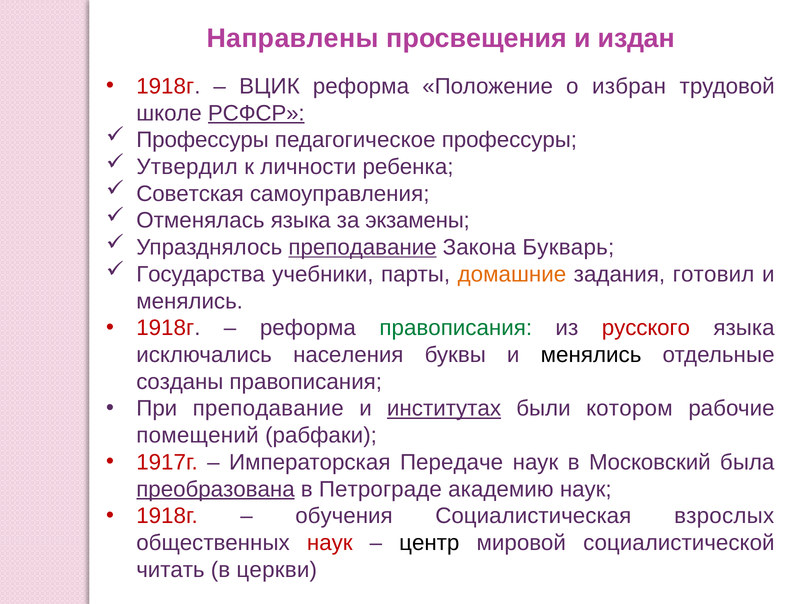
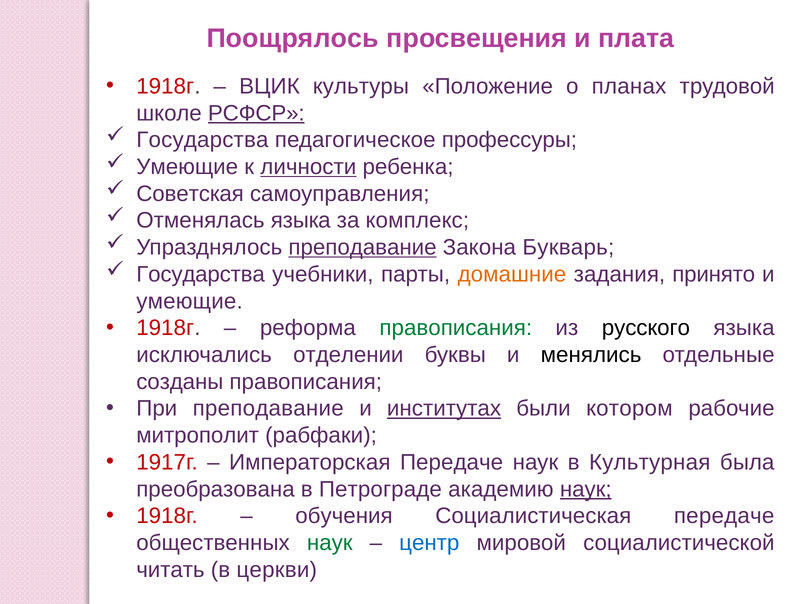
Направлены: Направлены -> Поощрялось
издан: издан -> плата
ВЦИК реформа: реформа -> культуры
избран: избран -> планах
Профессуры at (203, 140): Профессуры -> Государства
Утвердил at (187, 167): Утвердил -> Умеющие
личности underline: none -> present
экзамены: экзамены -> комплекс
готовил: готовил -> принято
менялись at (190, 301): менялись -> умеющие
русского colour: red -> black
населения: населения -> отделении
помещений: помещений -> митрополит
Московский: Московский -> Культурная
преобразована underline: present -> none
наук at (586, 489) underline: none -> present
Социалистическая взрослых: взрослых -> передаче
наук at (330, 543) colour: red -> green
центр colour: black -> blue
